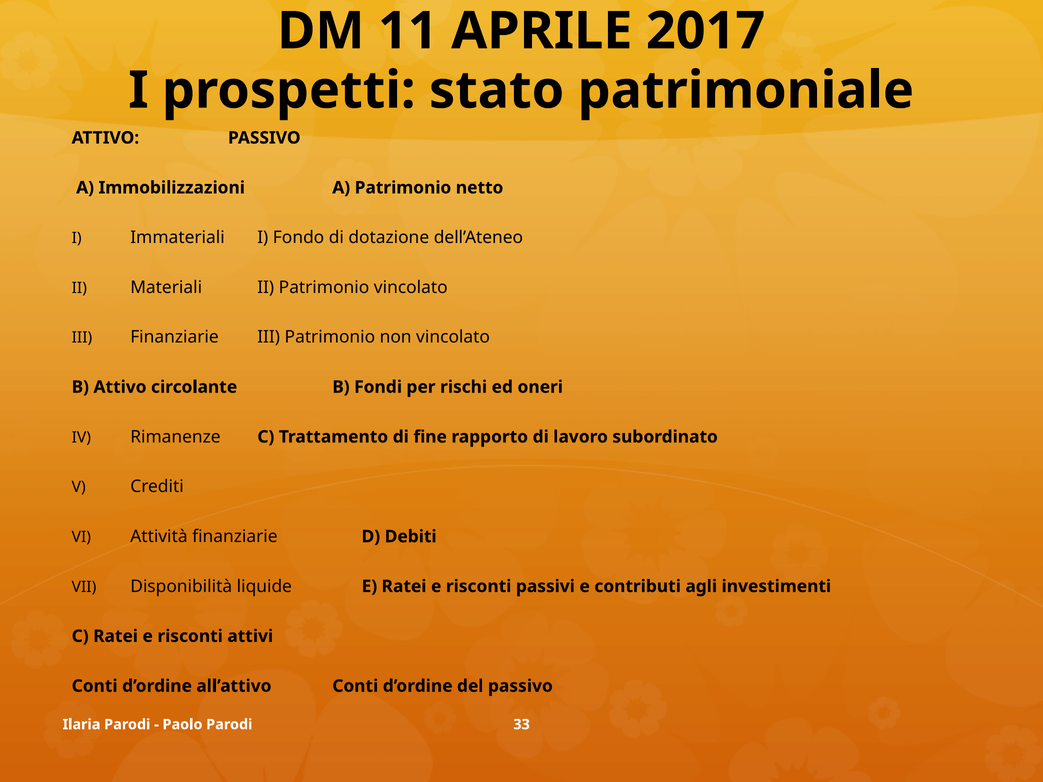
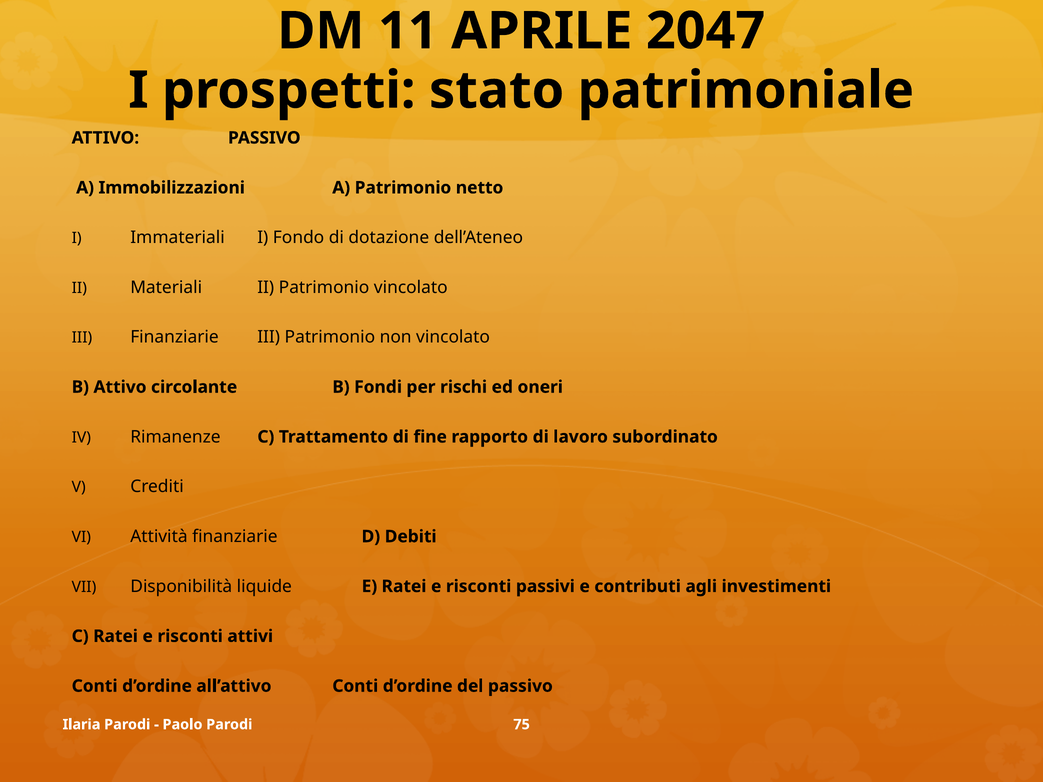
2017: 2017 -> 2047
33: 33 -> 75
